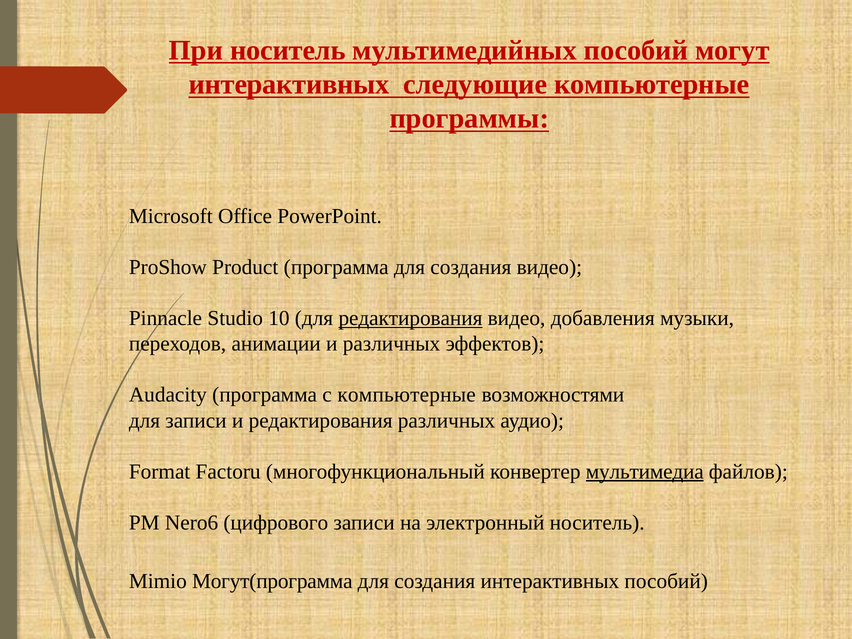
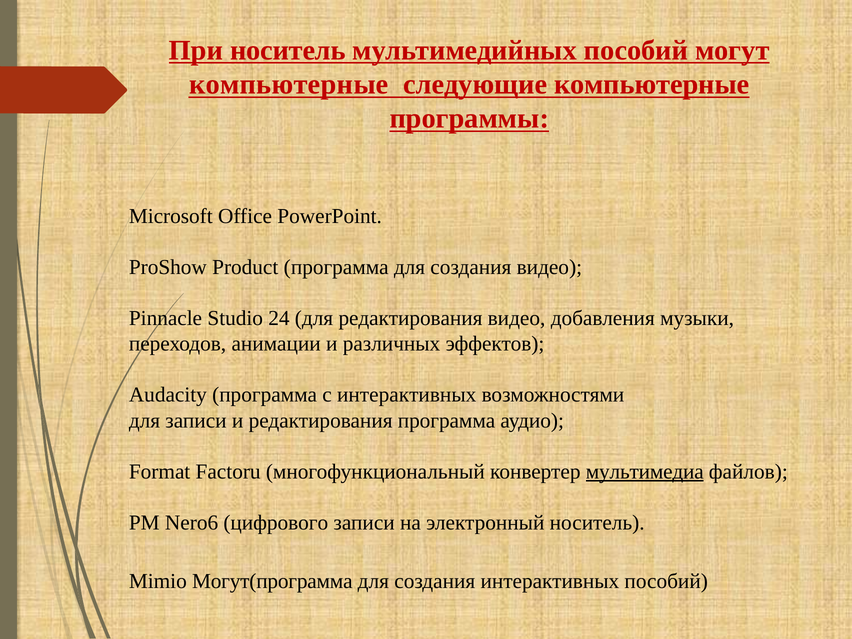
интерактивных at (289, 84): интерактивных -> компьютерные
10: 10 -> 24
редактирования at (410, 318) underline: present -> none
с компьютерные: компьютерные -> интерактивных
редактирования различных: различных -> программа
